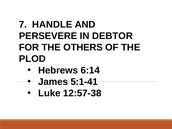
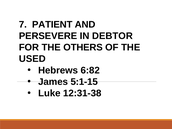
HANDLE: HANDLE -> PATIENT
PLOD: PLOD -> USED
6:14: 6:14 -> 6:82
5:1-41: 5:1-41 -> 5:1-15
12:57-38: 12:57-38 -> 12:31-38
